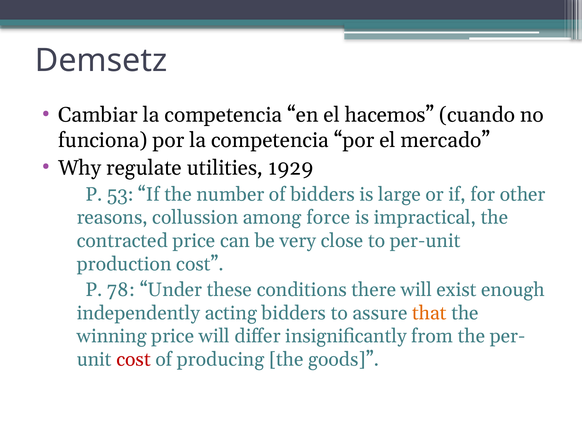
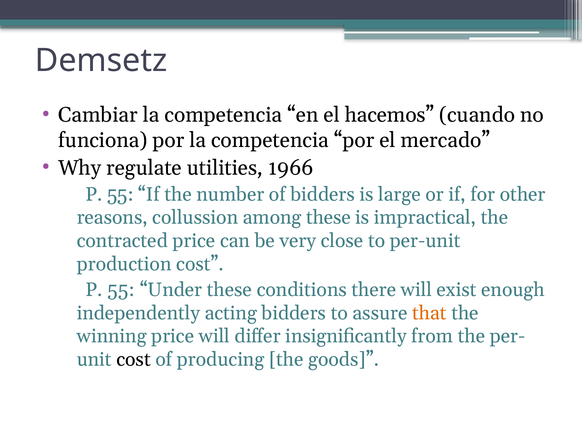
1929: 1929 -> 1966
53 at (120, 195): 53 -> 55
among force: force -> these
78 at (121, 290): 78 -> 55
cost at (134, 360) colour: red -> black
